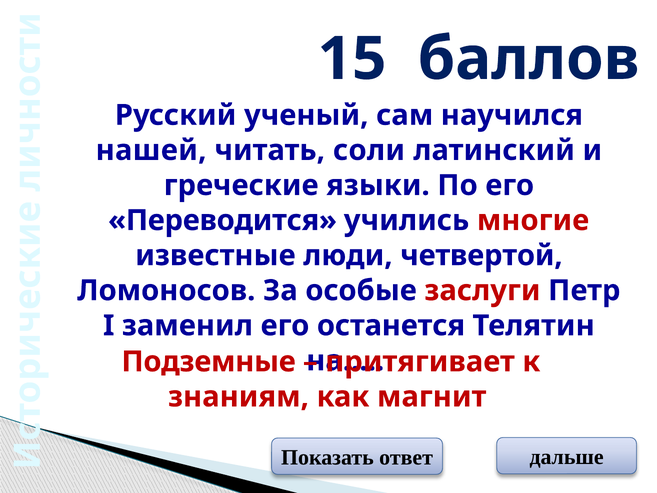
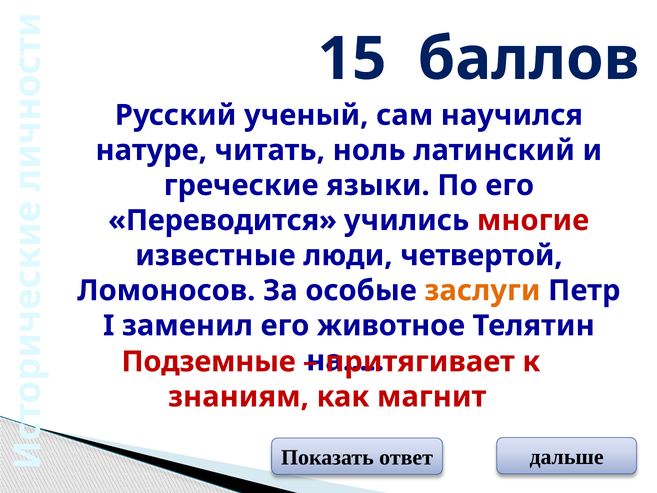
нашей: нашей -> натуре
соли: соли -> ноль
заслуги colour: red -> orange
останется: останется -> животное
